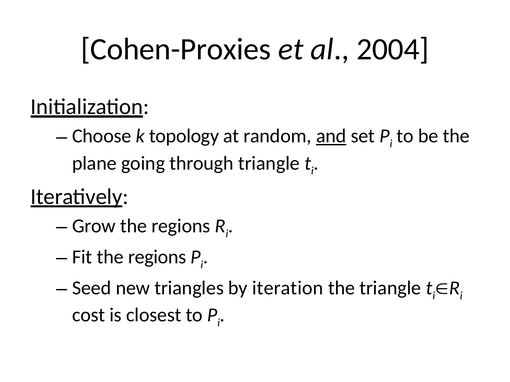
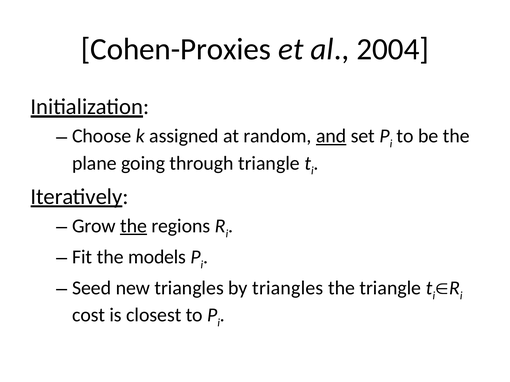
topology: topology -> assigned
the at (134, 226) underline: none -> present
Fit the regions: regions -> models
by iteration: iteration -> triangles
